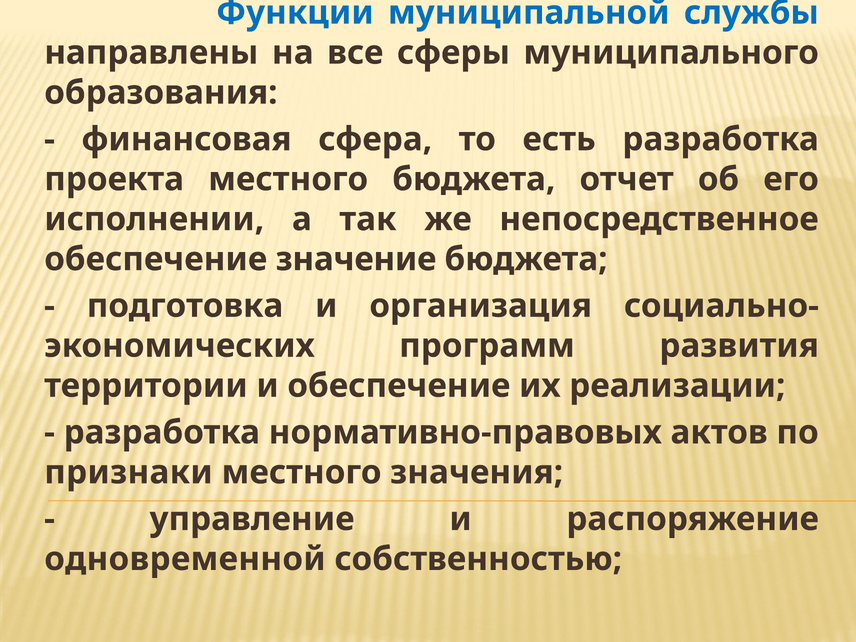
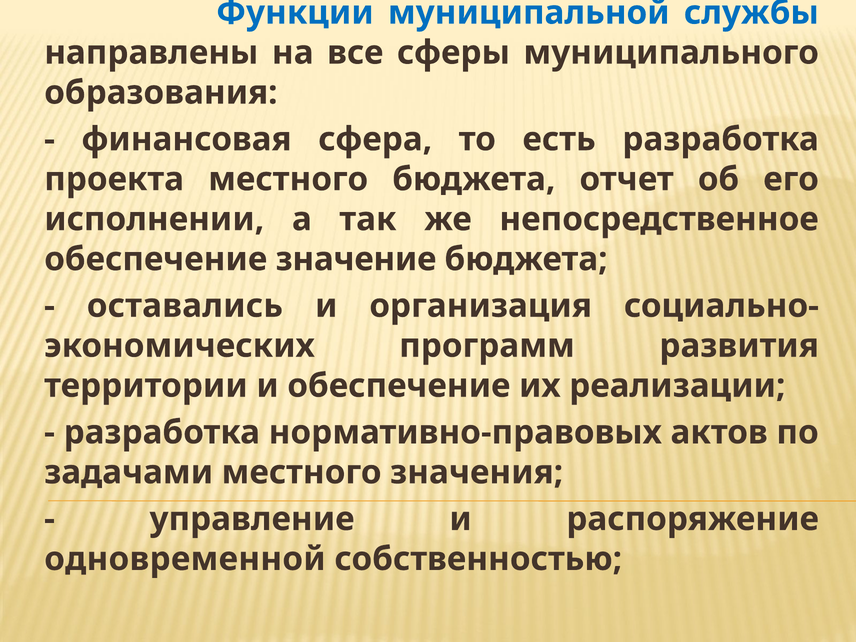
подготовка: подготовка -> оставались
признаки: признаки -> задачами
